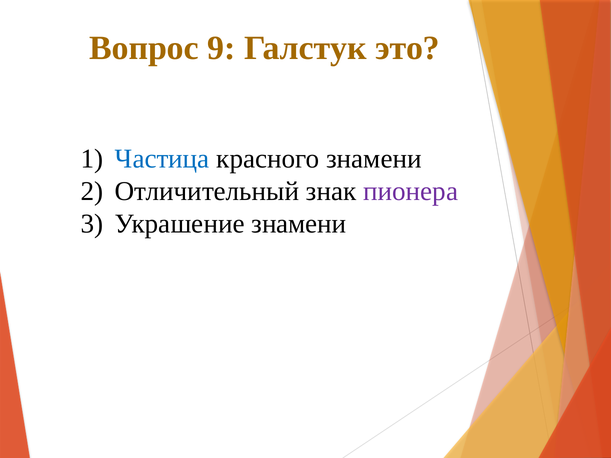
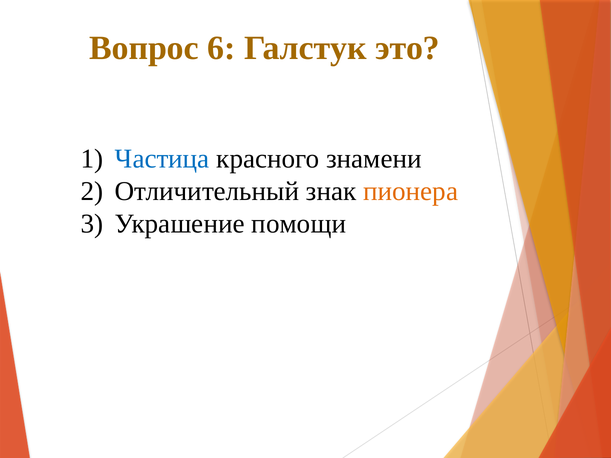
9: 9 -> 6
пионера colour: purple -> orange
Украшение знамени: знамени -> помощи
